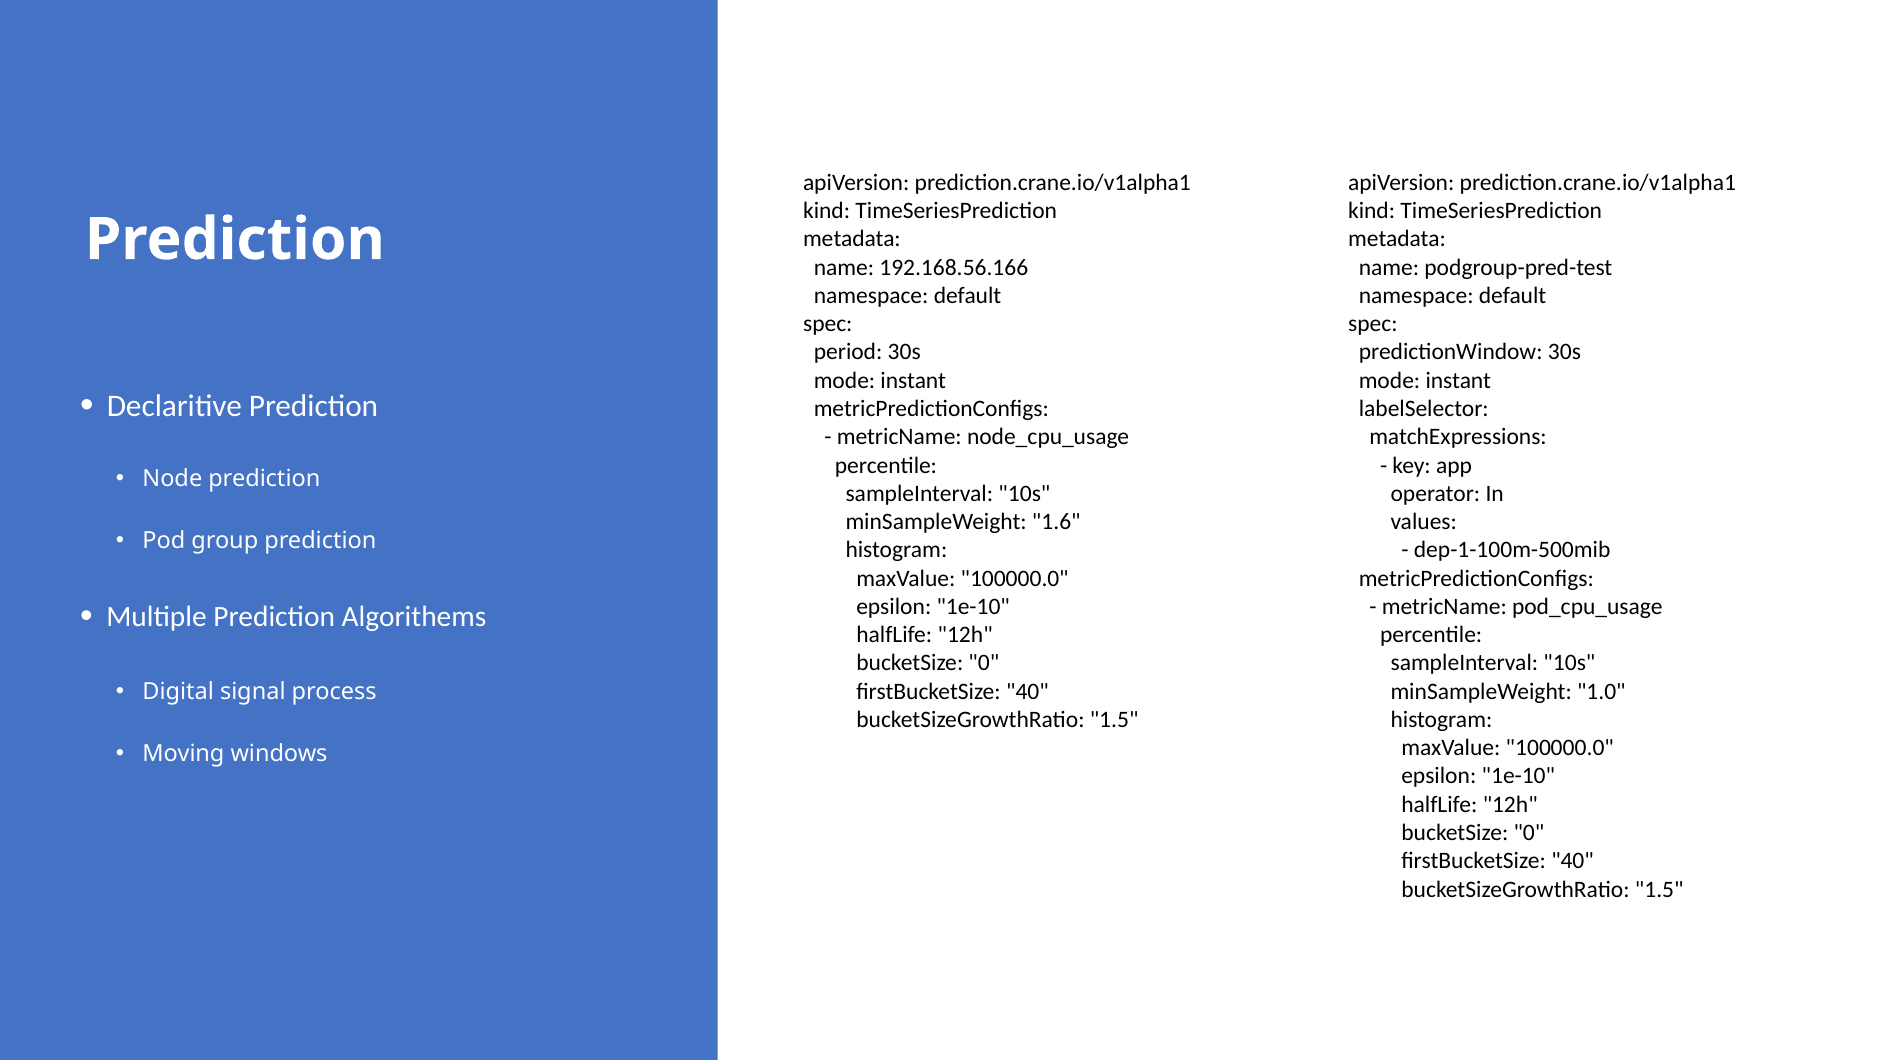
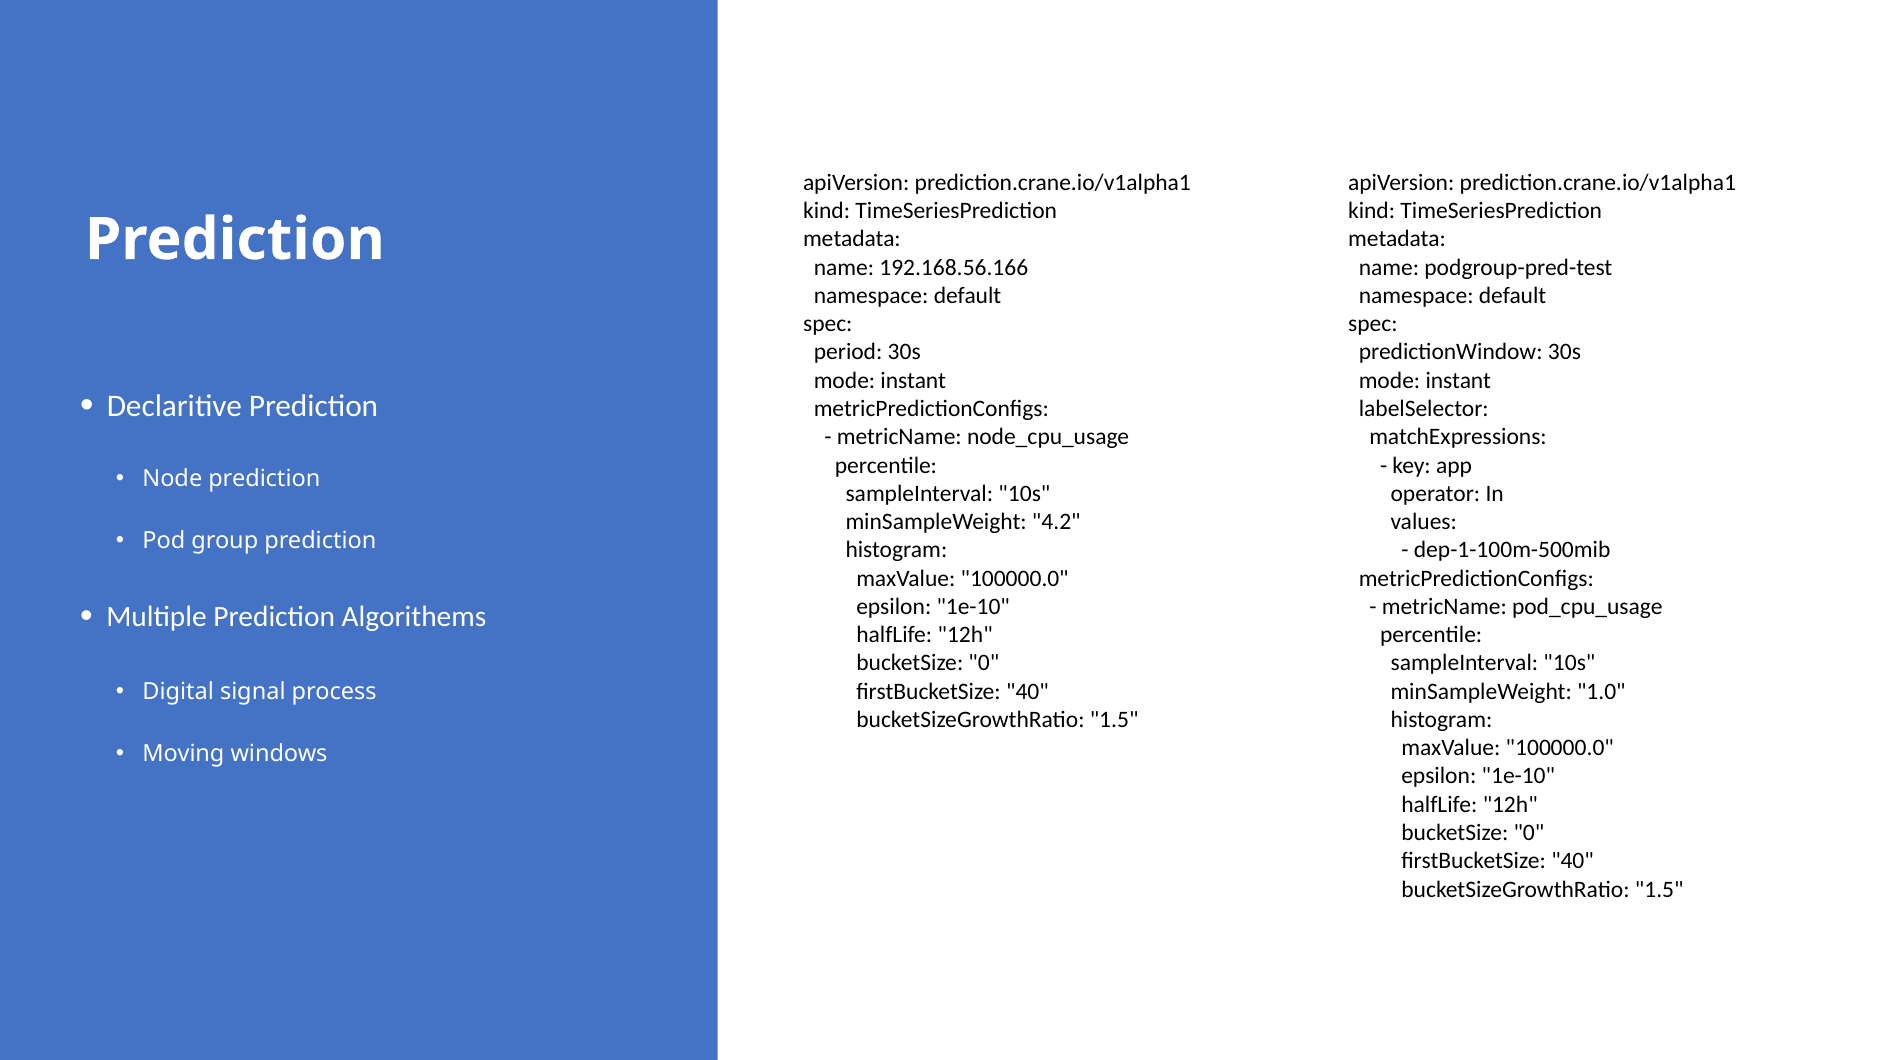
1.6: 1.6 -> 4.2
